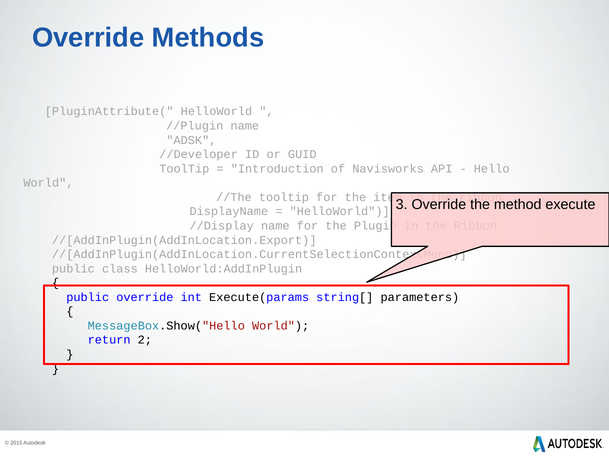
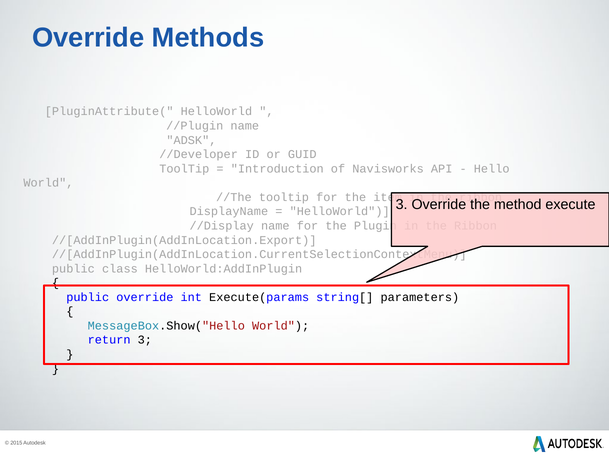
return 2: 2 -> 3
